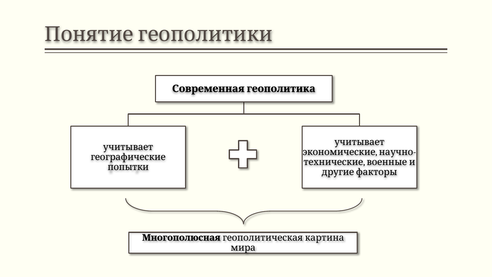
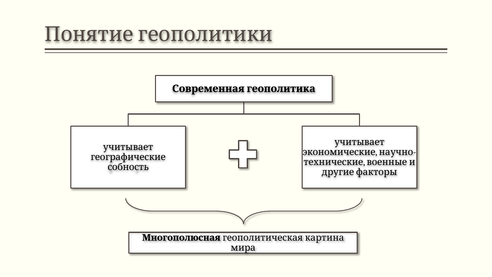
попытки: попытки -> собность
